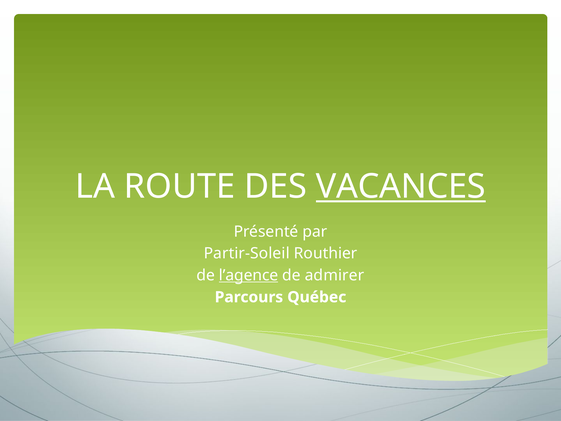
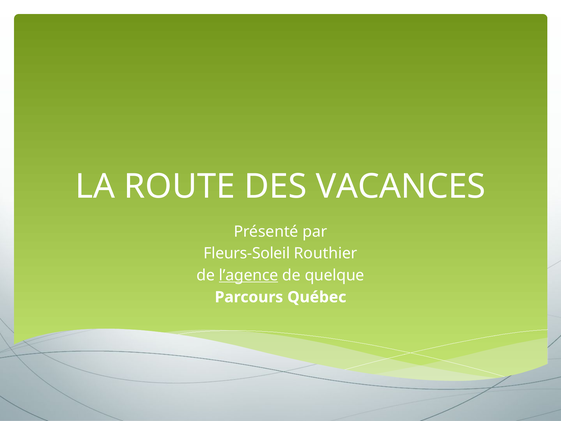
VACANCES underline: present -> none
Partir-Soleil: Partir-Soleil -> Fleurs-Soleil
admirer: admirer -> quelque
